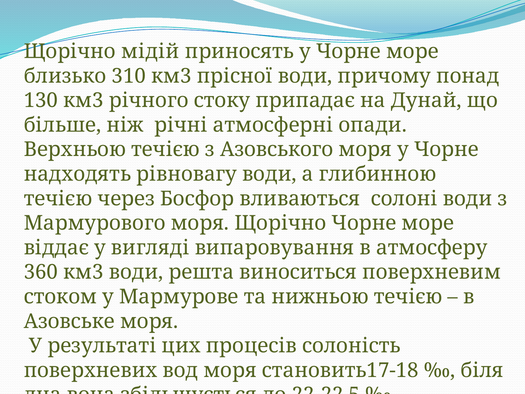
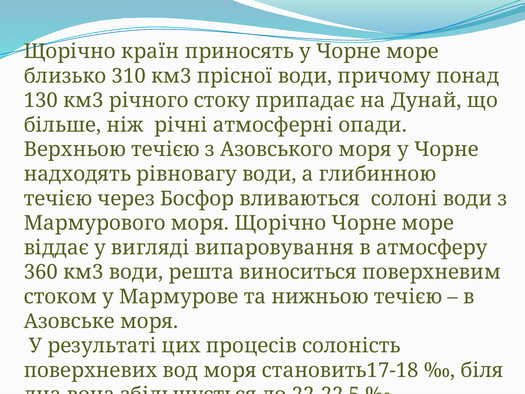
мідій: мідій -> країн
